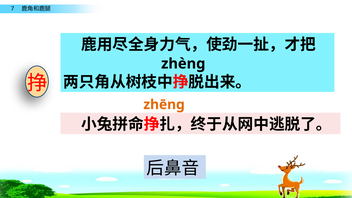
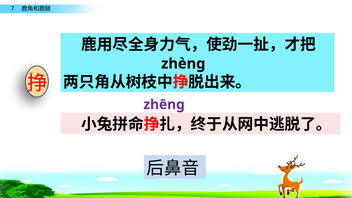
zhēng colour: orange -> purple
